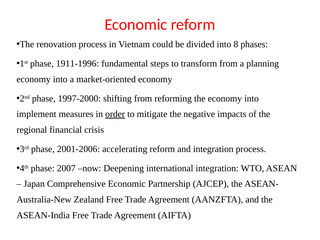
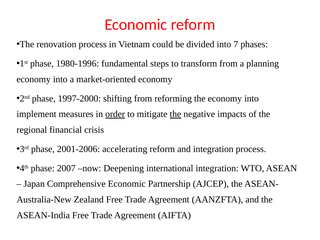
8: 8 -> 7
1911-1996: 1911-1996 -> 1980-1996
the at (175, 114) underline: none -> present
